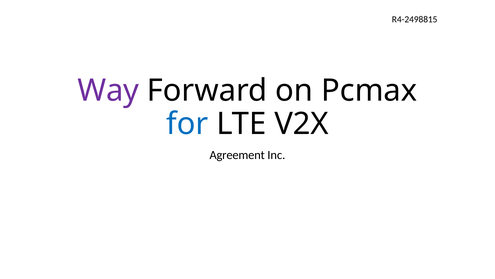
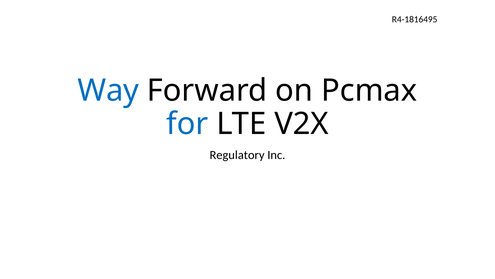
R4-2498815: R4-2498815 -> R4-1816495
Way colour: purple -> blue
Agreement: Agreement -> Regulatory
